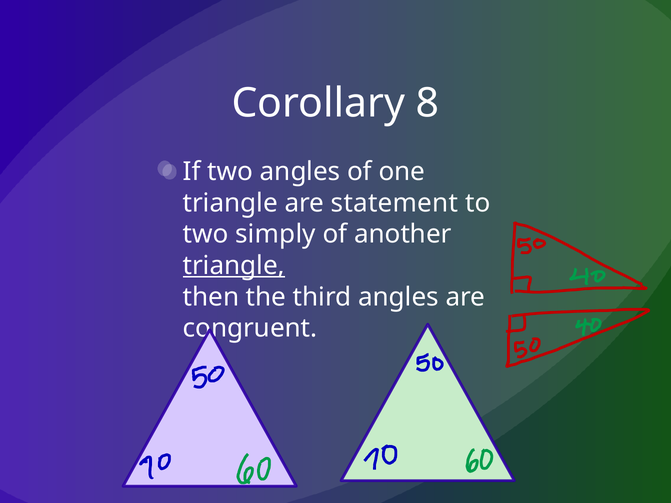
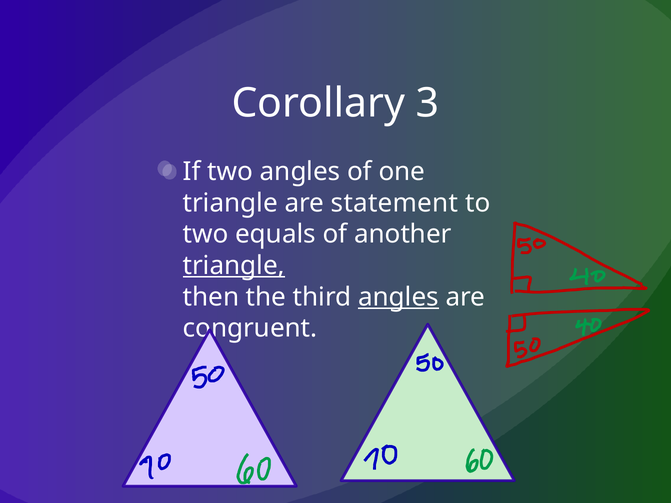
8: 8 -> 3
simply: simply -> equals
angles at (398, 297) underline: none -> present
